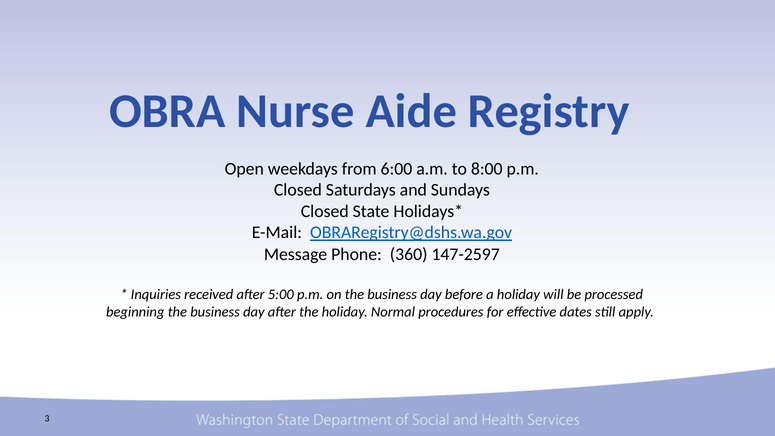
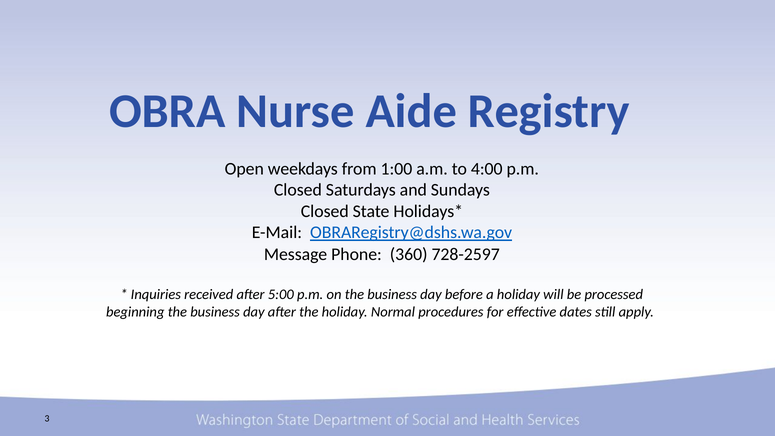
6:00: 6:00 -> 1:00
8:00: 8:00 -> 4:00
147-2597: 147-2597 -> 728-2597
